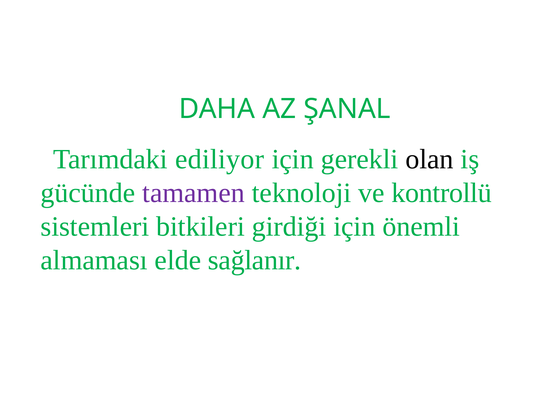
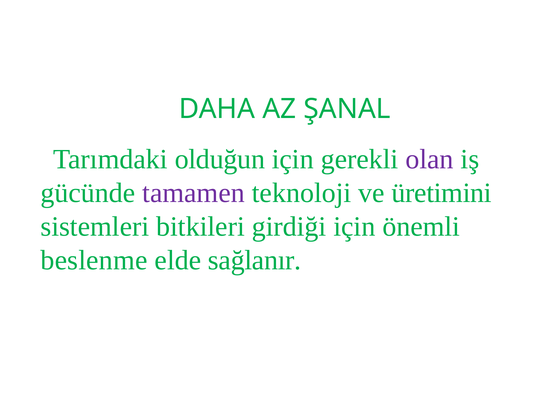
ediliyor: ediliyor -> olduğun
olan colour: black -> purple
kontrollü: kontrollü -> üretimini
almaması: almaması -> beslenme
